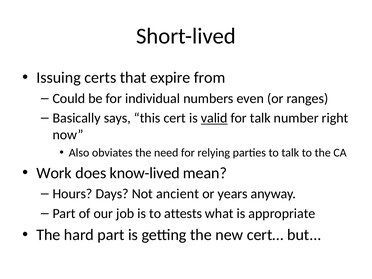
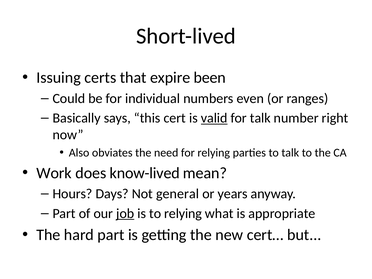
from: from -> been
ancient: ancient -> general
job underline: none -> present
to attests: attests -> relying
